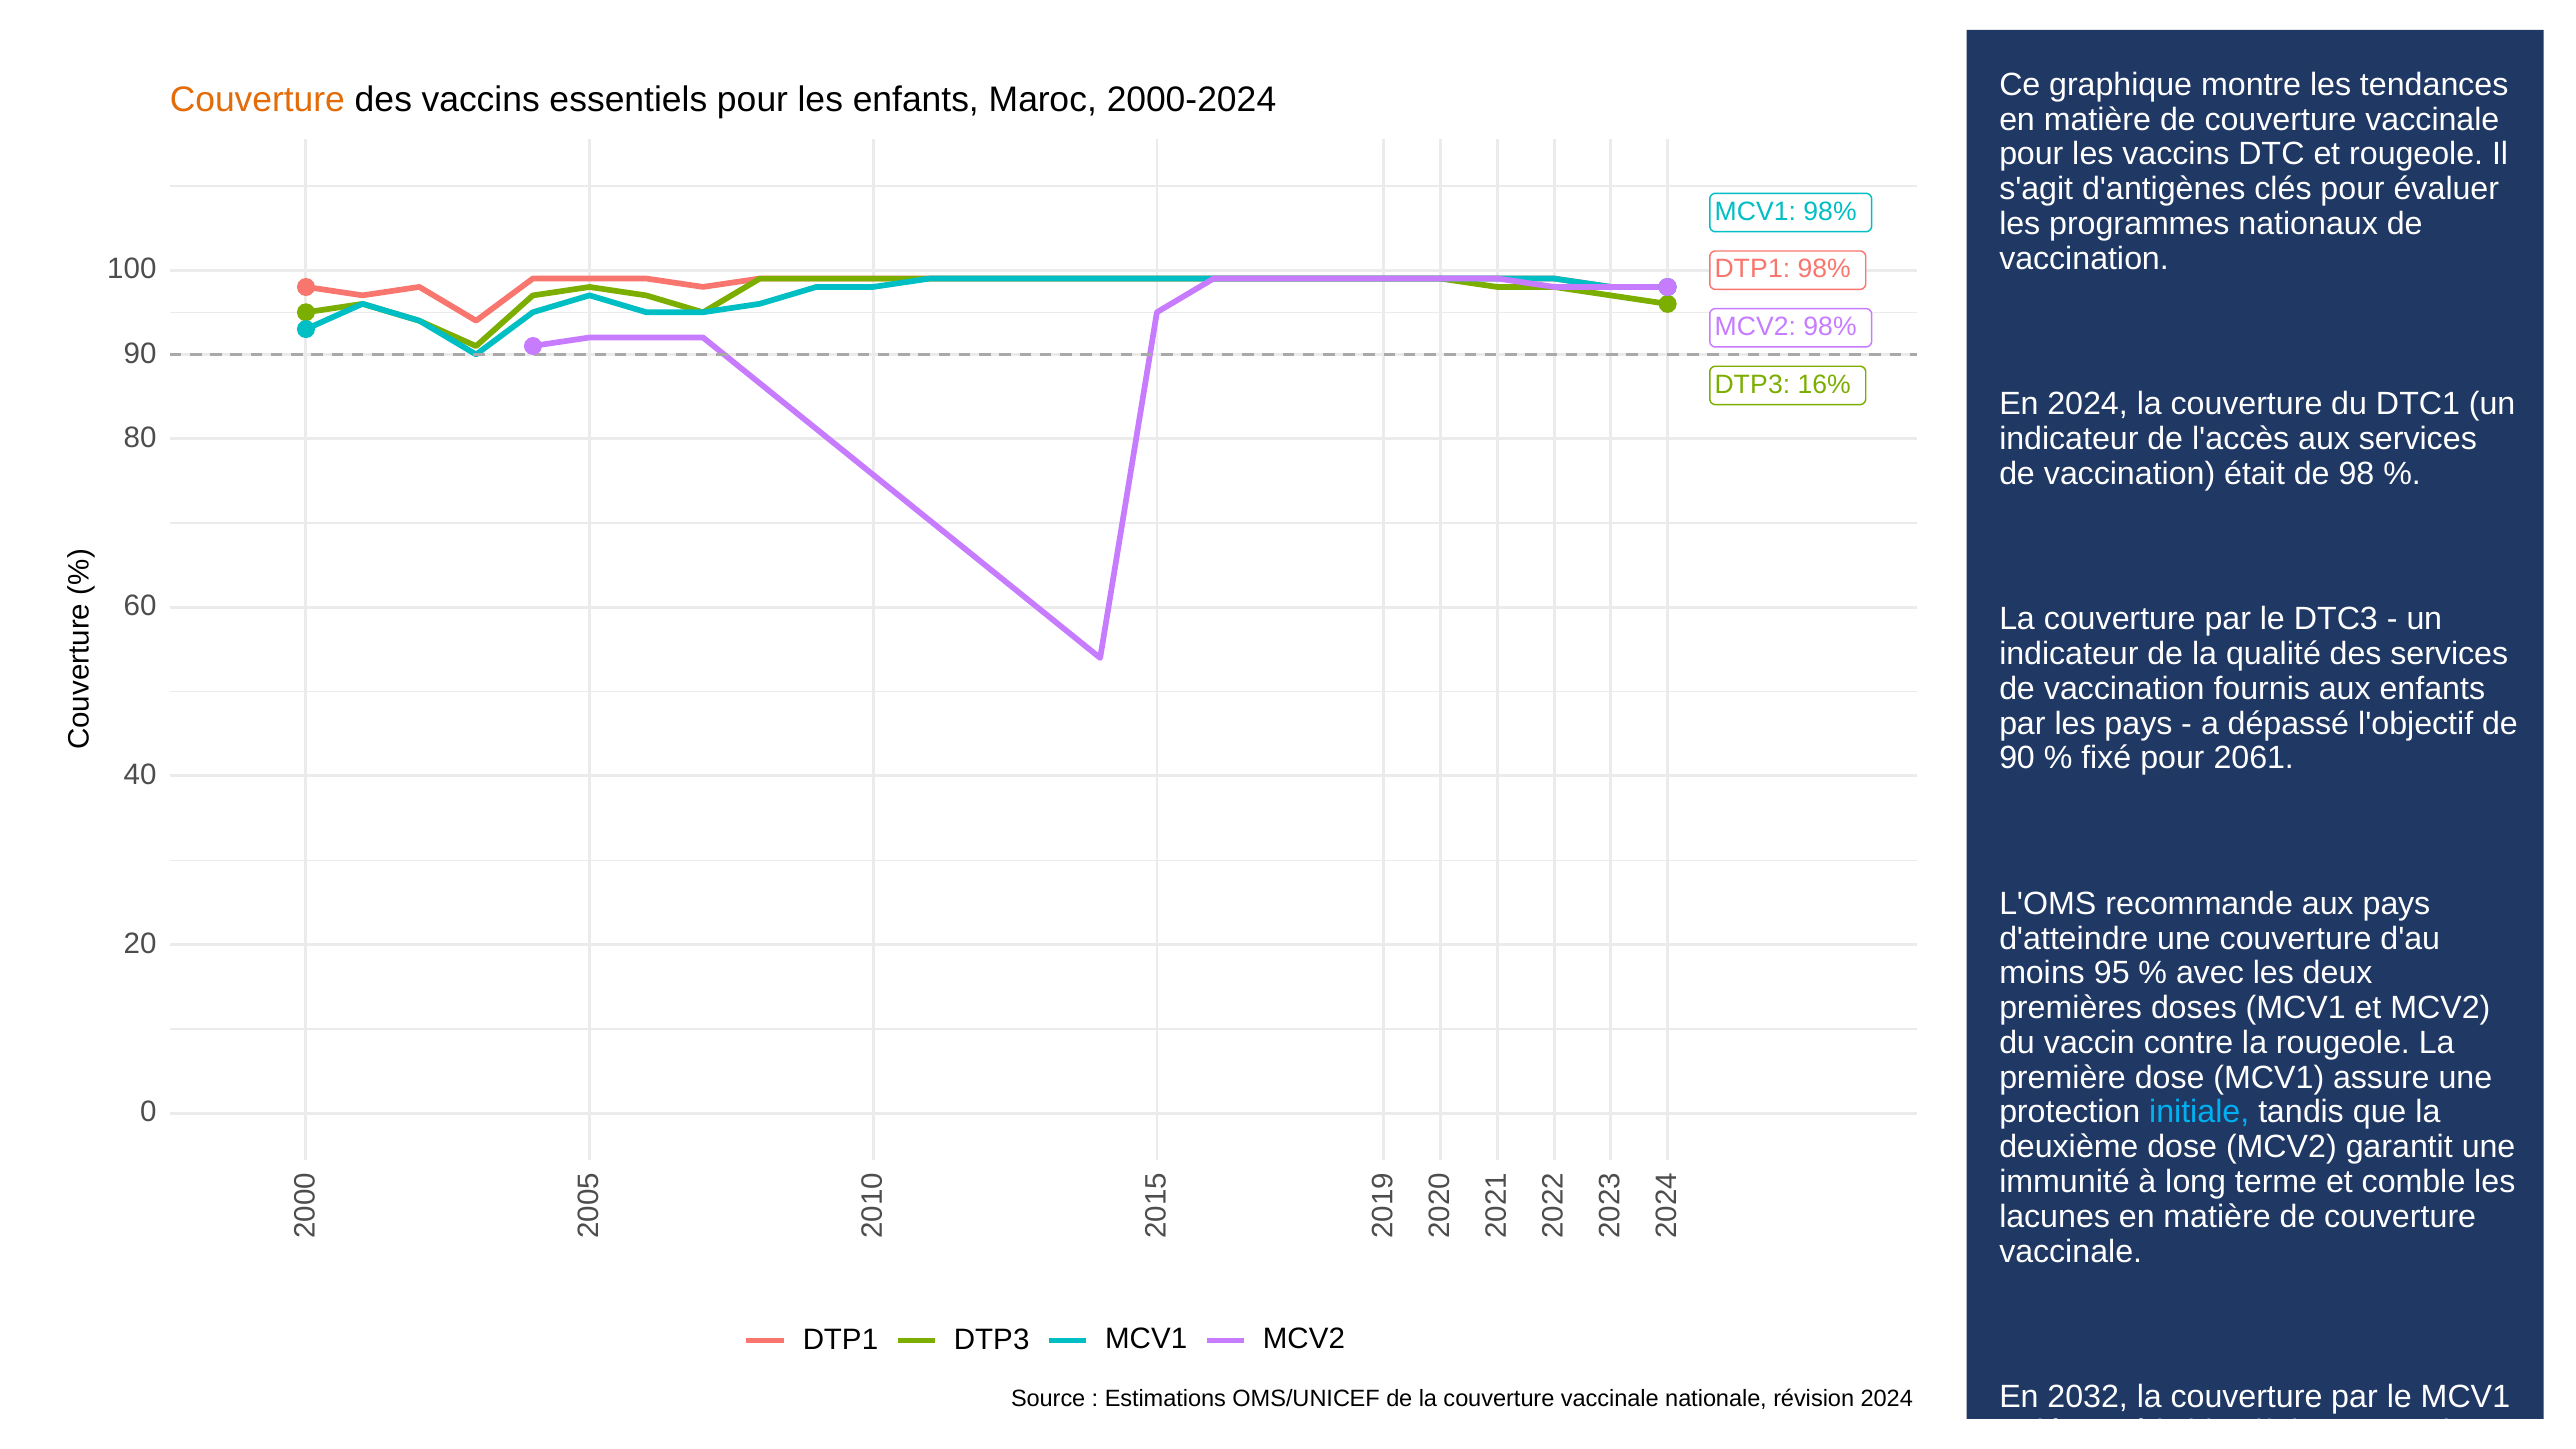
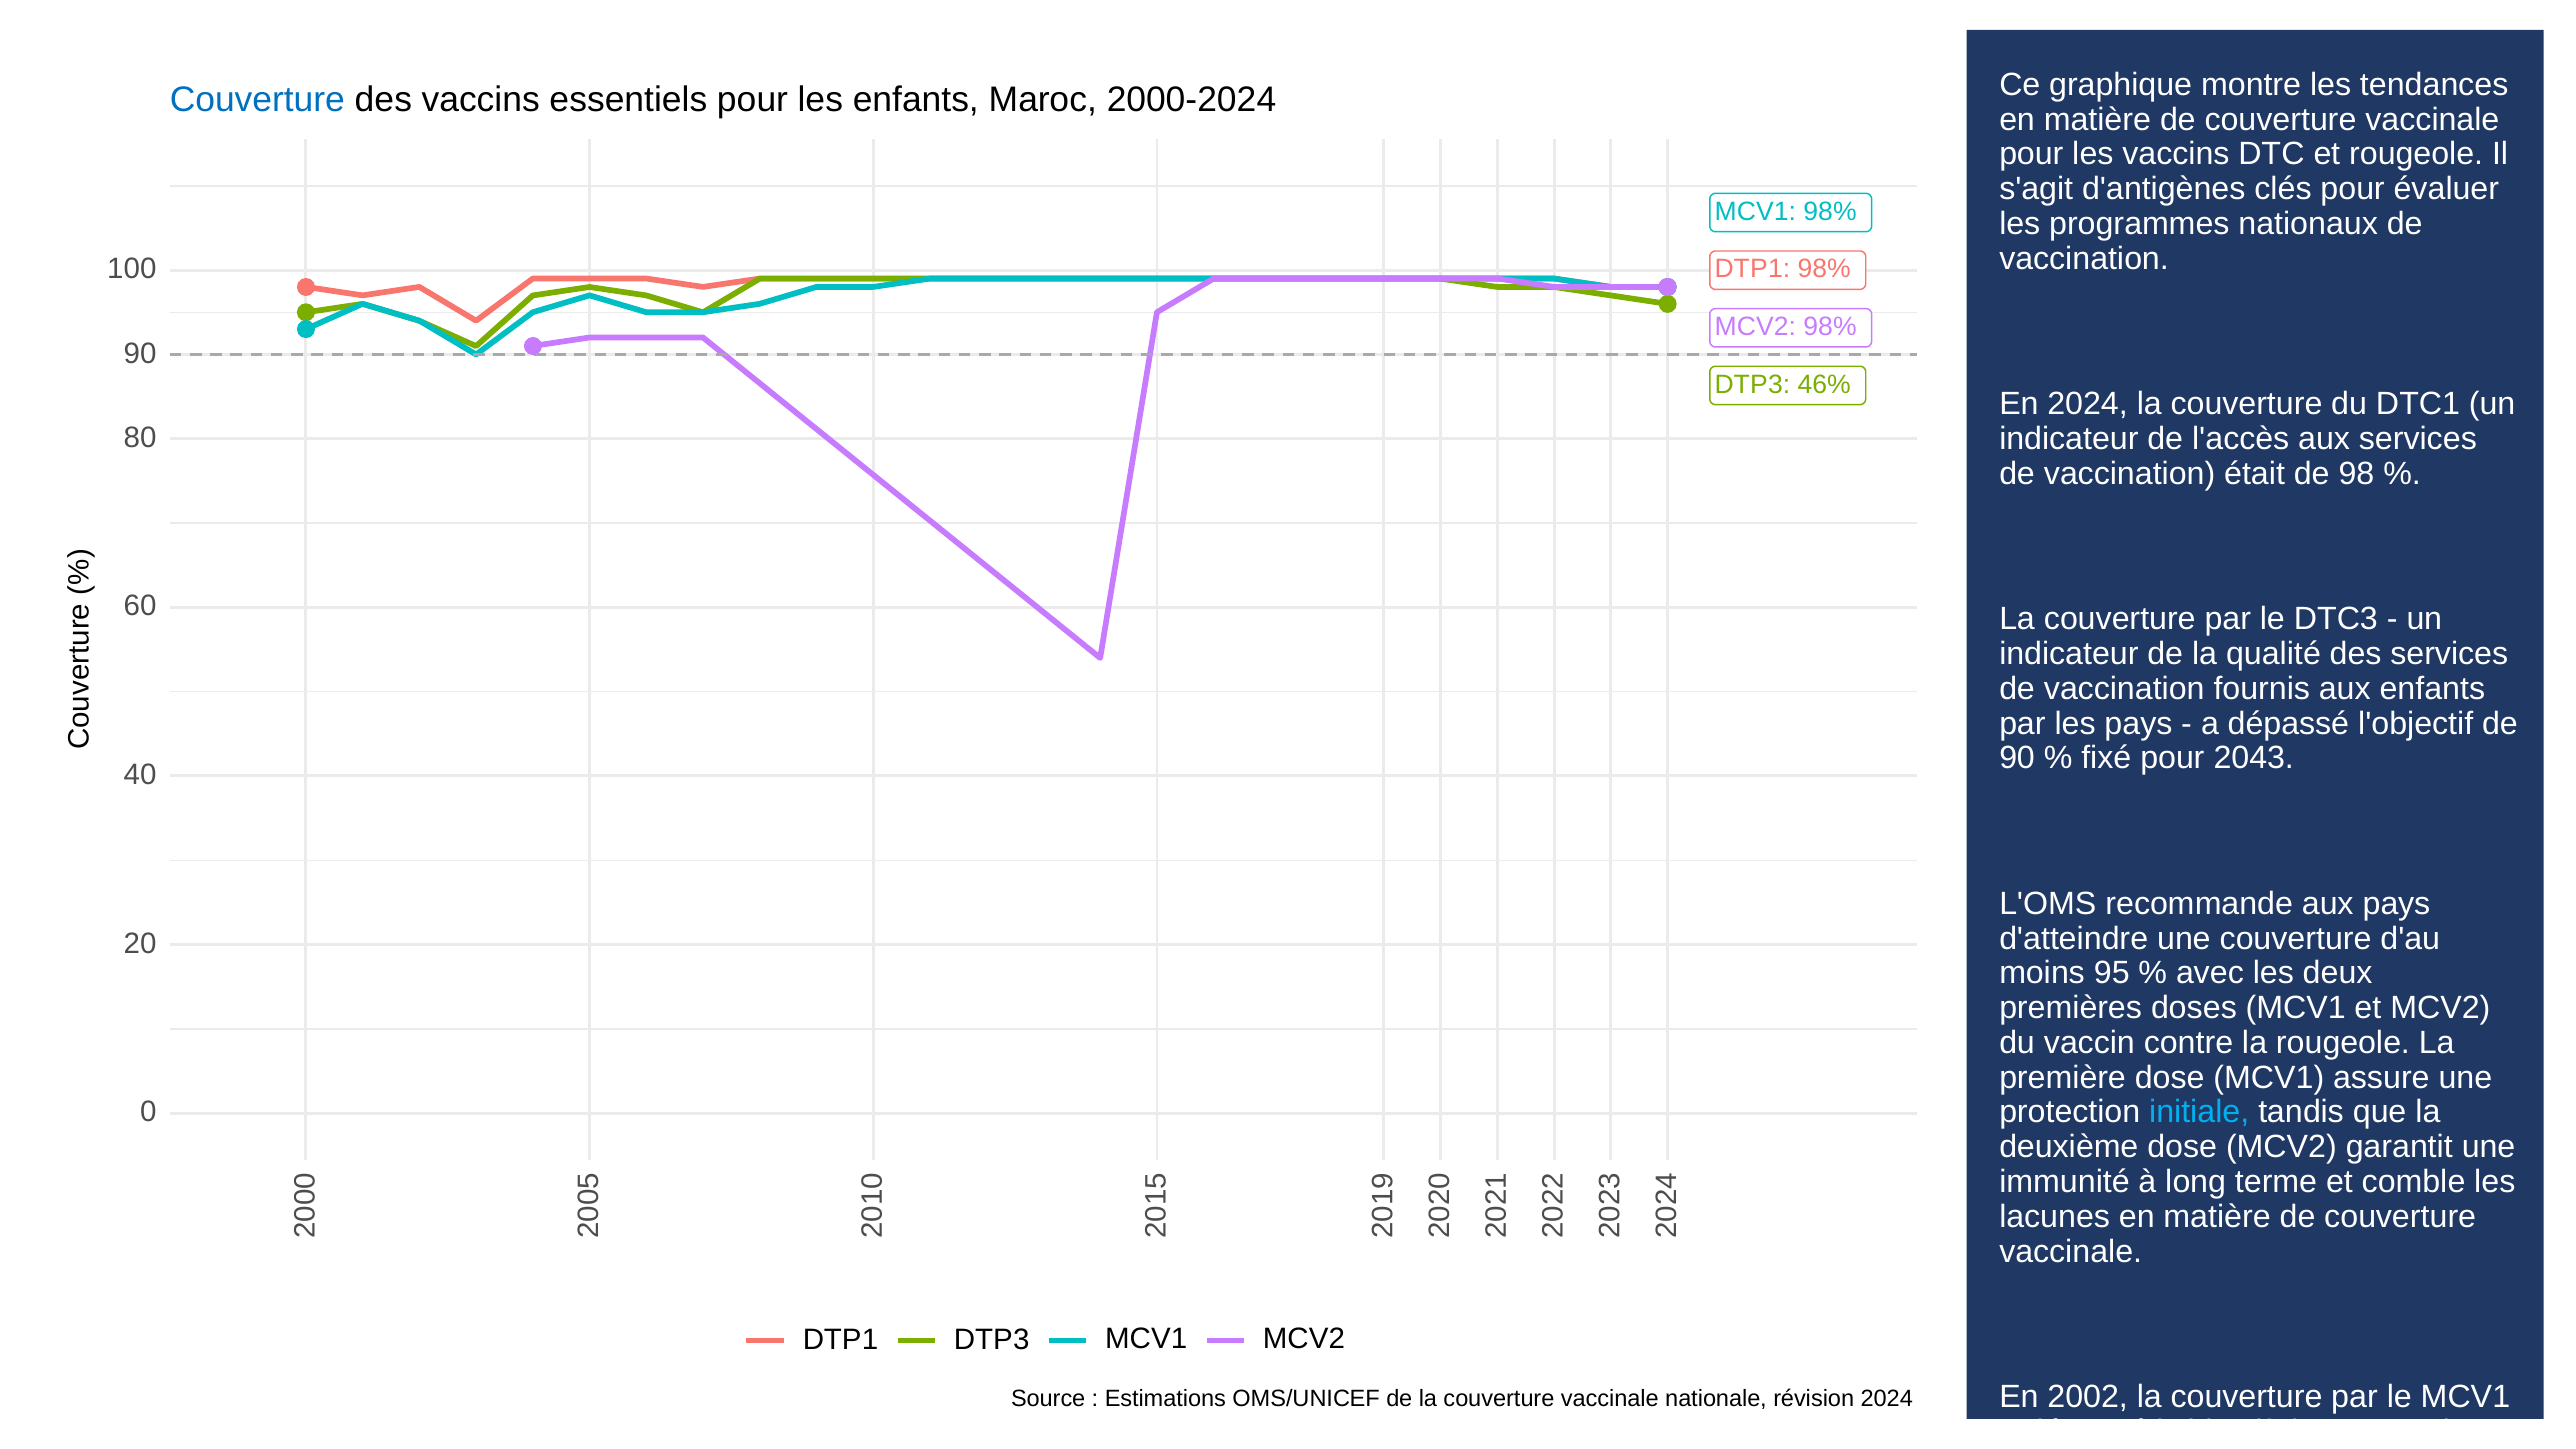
Couverture at (257, 100) colour: orange -> blue
16%: 16% -> 46%
2061: 2061 -> 2043
2032: 2032 -> 2002
